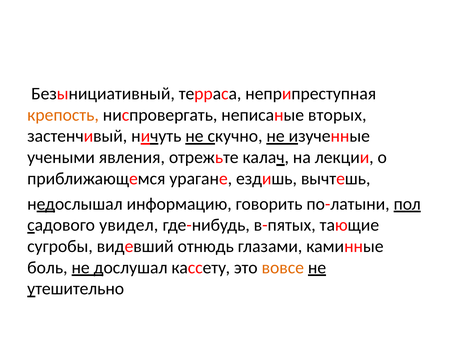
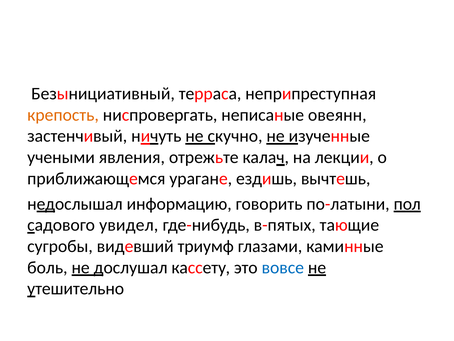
вторых: вторых -> овеянн
отнюдь: отнюдь -> триумф
вовсе colour: orange -> blue
